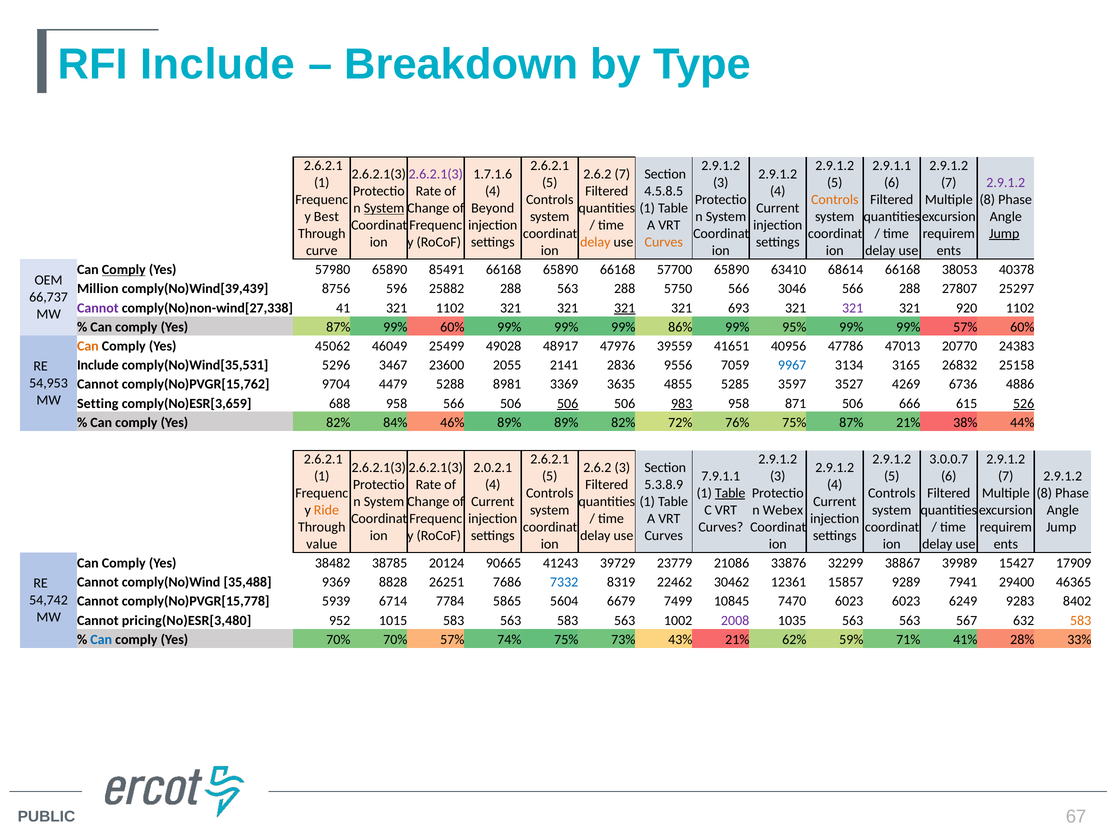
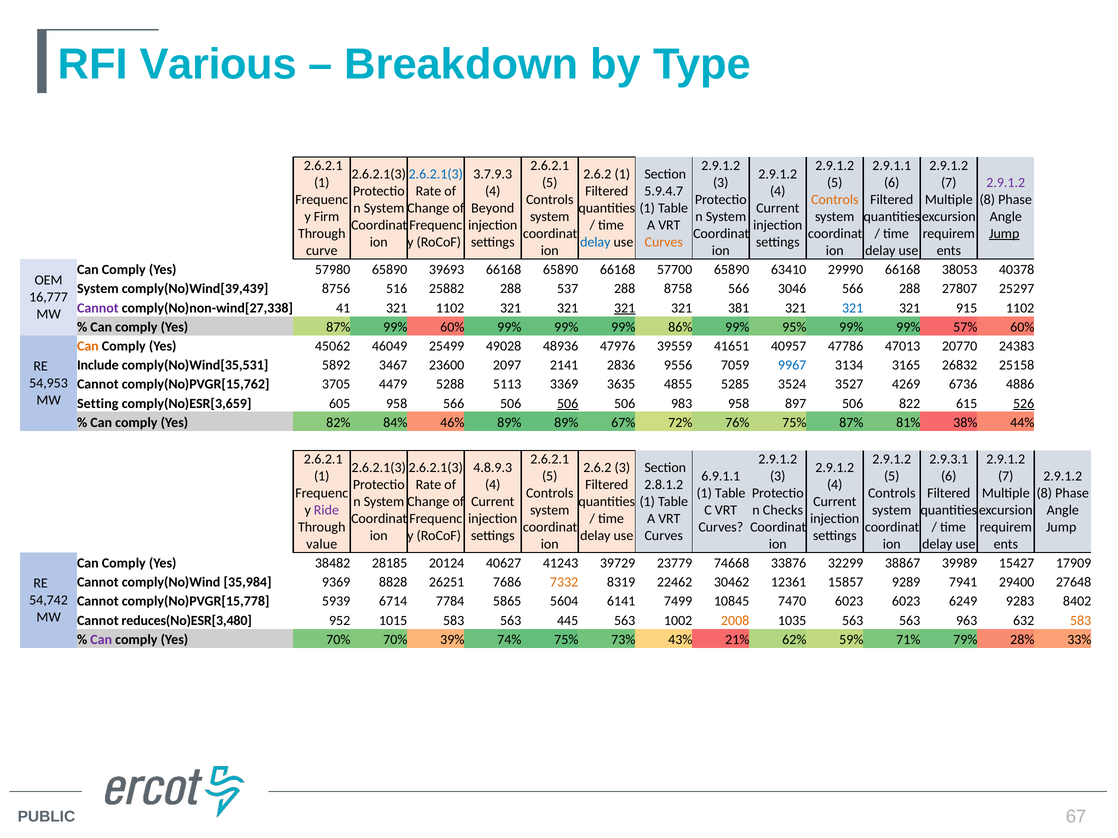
RFI Include: Include -> Various
2.6.2.1(3 at (436, 174) colour: purple -> blue
1.7.1.6: 1.7.1.6 -> 3.7.9.3
2.6.2 7: 7 -> 1
4.5.8.5: 4.5.8.5 -> 5.9.4.7
System at (384, 208) underline: present -> none
Best: Best -> Firm
delay at (595, 242) colour: orange -> blue
Comply at (124, 270) underline: present -> none
85491: 85491 -> 39693
68614: 68614 -> 29990
Million at (98, 289): Million -> System
596: 596 -> 516
288 563: 563 -> 537
5750: 5750 -> 8758
66,737: 66,737 -> 16,777
693: 693 -> 381
321 at (853, 308) colour: purple -> blue
920: 920 -> 915
48917: 48917 -> 48936
40956: 40956 -> 40957
5296: 5296 -> 5892
2055: 2055 -> 2097
9704: 9704 -> 3705
8981: 8981 -> 5113
3597: 3597 -> 3524
688: 688 -> 605
983 underline: present -> none
871: 871 -> 897
666: 666 -> 822
89% 82%: 82% -> 67%
87% 21%: 21% -> 81%
3.0.0.7: 3.0.0.7 -> 2.9.3.1
2.0.2.1: 2.0.2.1 -> 4.8.9.3
7.9.1.1: 7.9.1.1 -> 6.9.1.1
5.3.8.9: 5.3.8.9 -> 2.8.1.2
Table at (730, 493) underline: present -> none
Ride colour: orange -> purple
Webex: Webex -> Checks
38785: 38785 -> 28185
90665: 90665 -> 40627
21086: 21086 -> 74668
35,488: 35,488 -> 35,984
7332 colour: blue -> orange
46365: 46365 -> 27648
6679: 6679 -> 6141
pricing(No)ESR[3,480: pricing(No)ESR[3,480 -> reduces(No)ESR[3,480
563 583: 583 -> 445
2008 colour: purple -> orange
567: 567 -> 963
Can at (101, 640) colour: blue -> purple
70% 57%: 57% -> 39%
41%: 41% -> 79%
